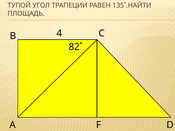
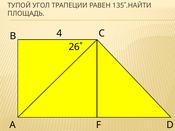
82˚: 82˚ -> 26˚
